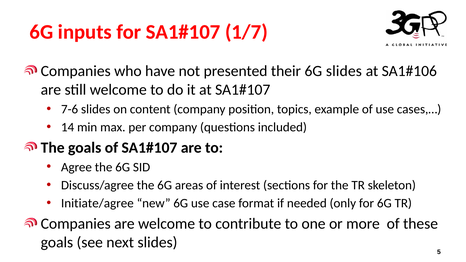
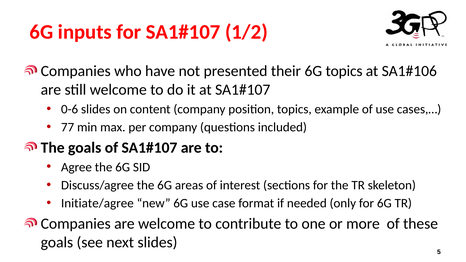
1/7: 1/7 -> 1/2
6G slides: slides -> topics
7-6: 7-6 -> 0-6
14: 14 -> 77
